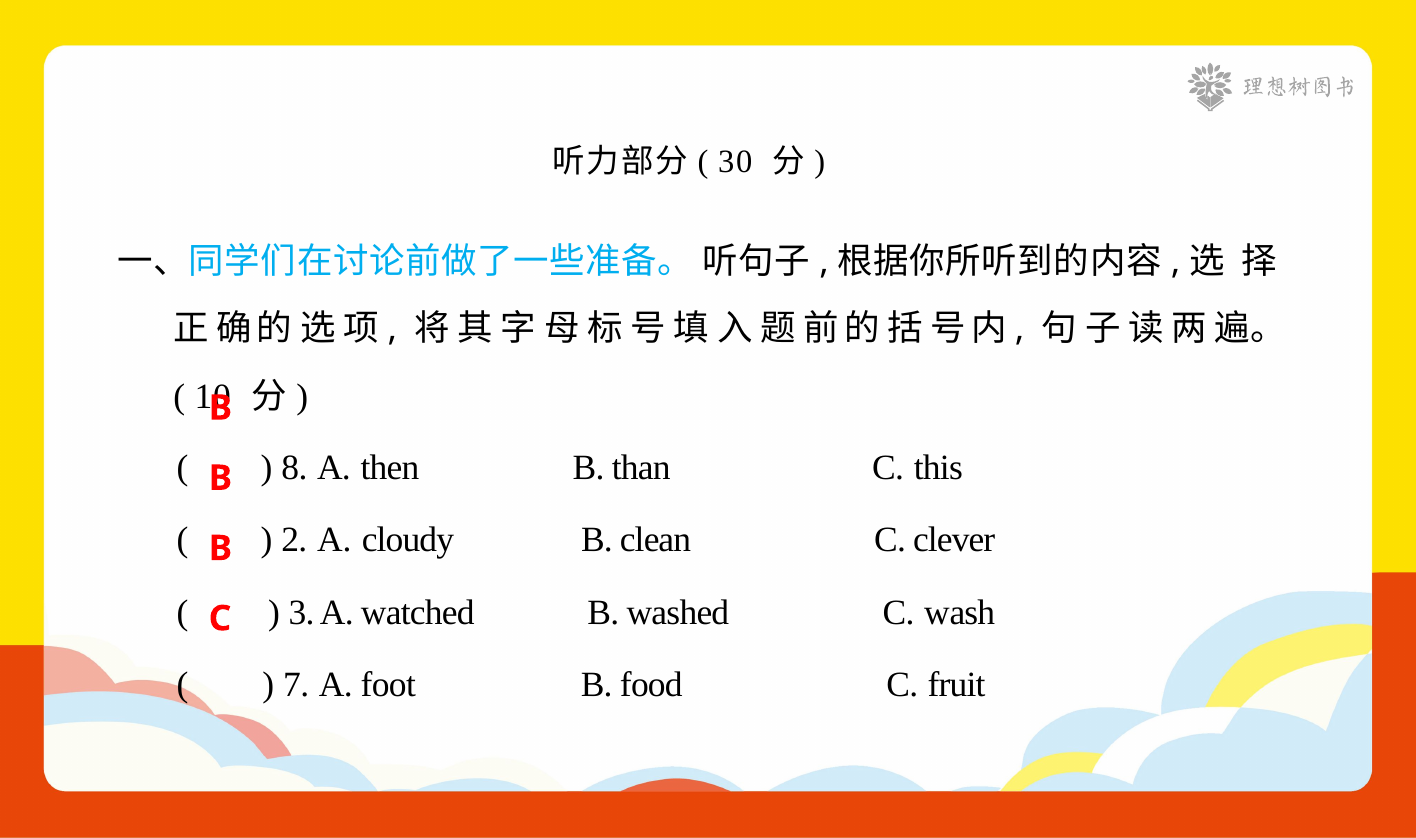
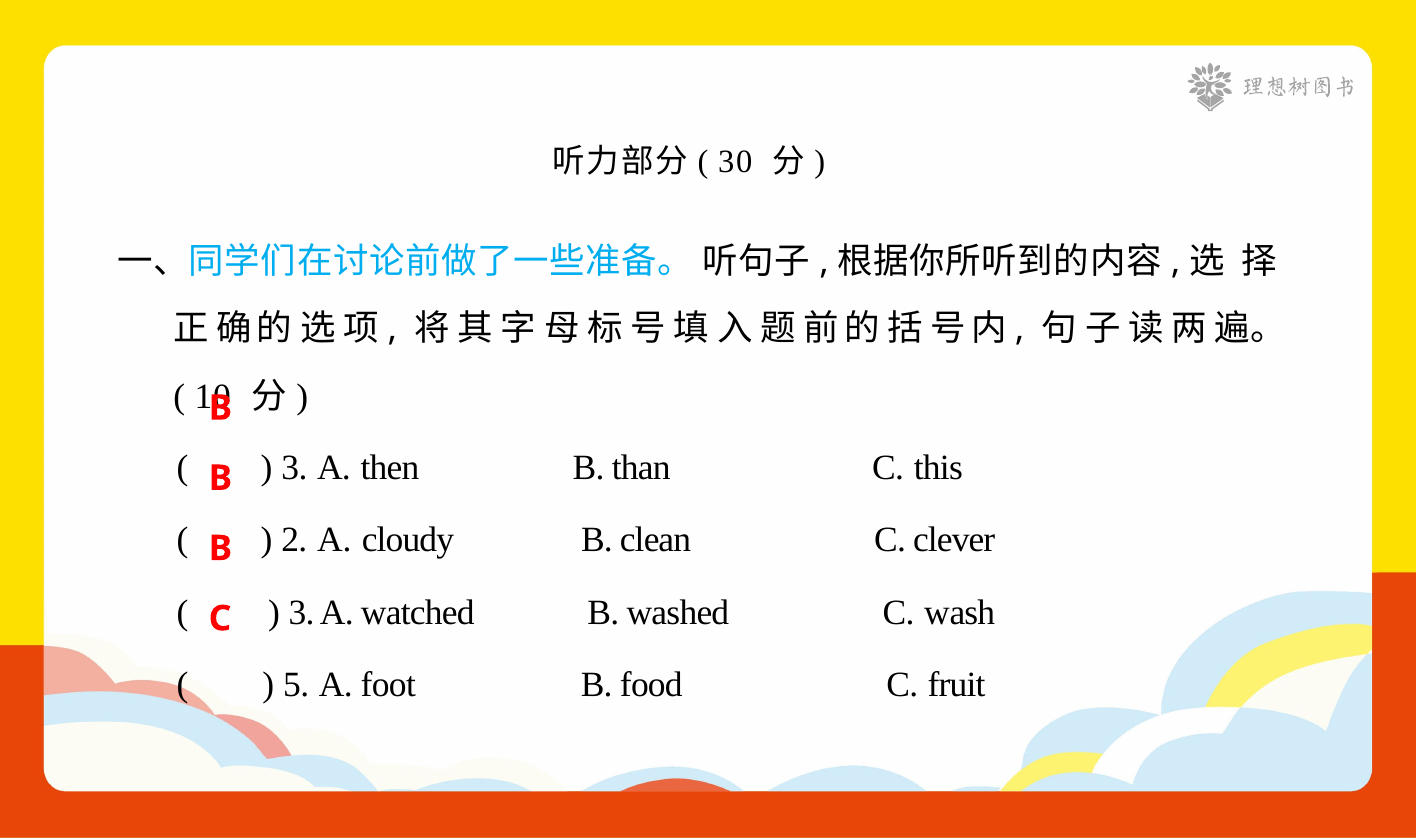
8 at (294, 468): 8 -> 3
7: 7 -> 5
